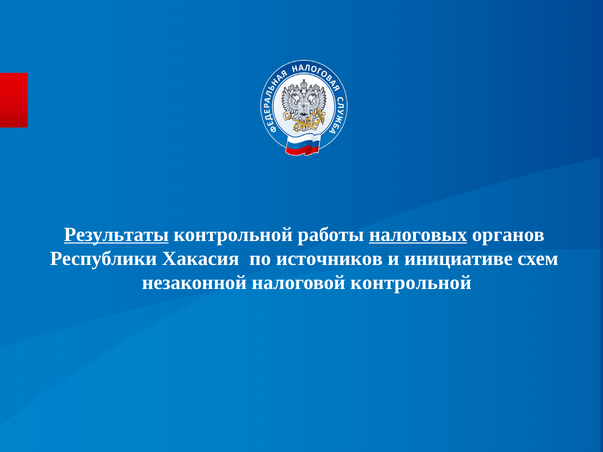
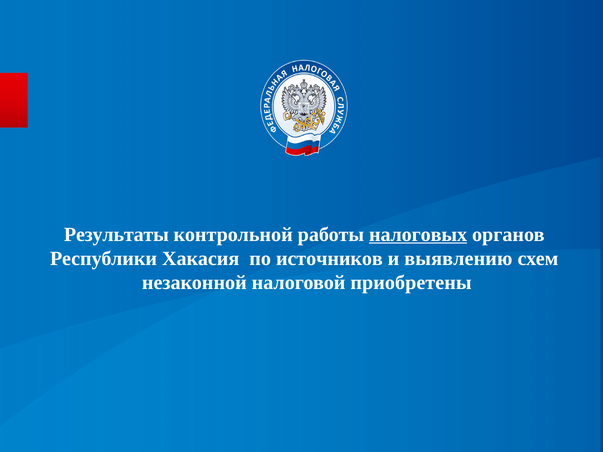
Результаты underline: present -> none
инициативе: инициативе -> выявлению
налоговой контрольной: контрольной -> приобретены
